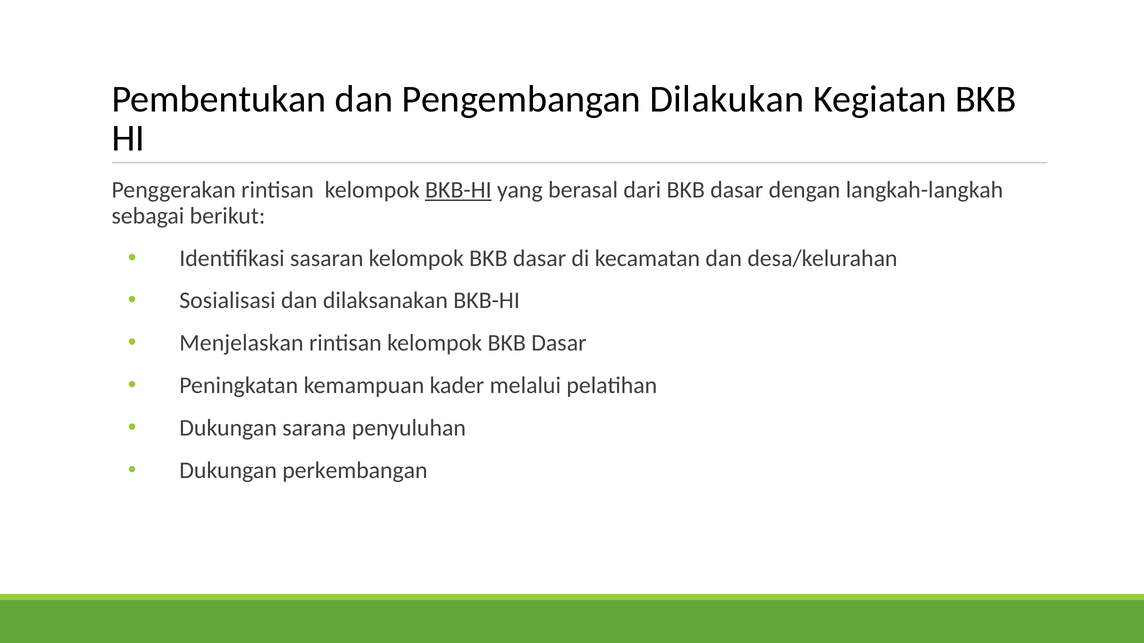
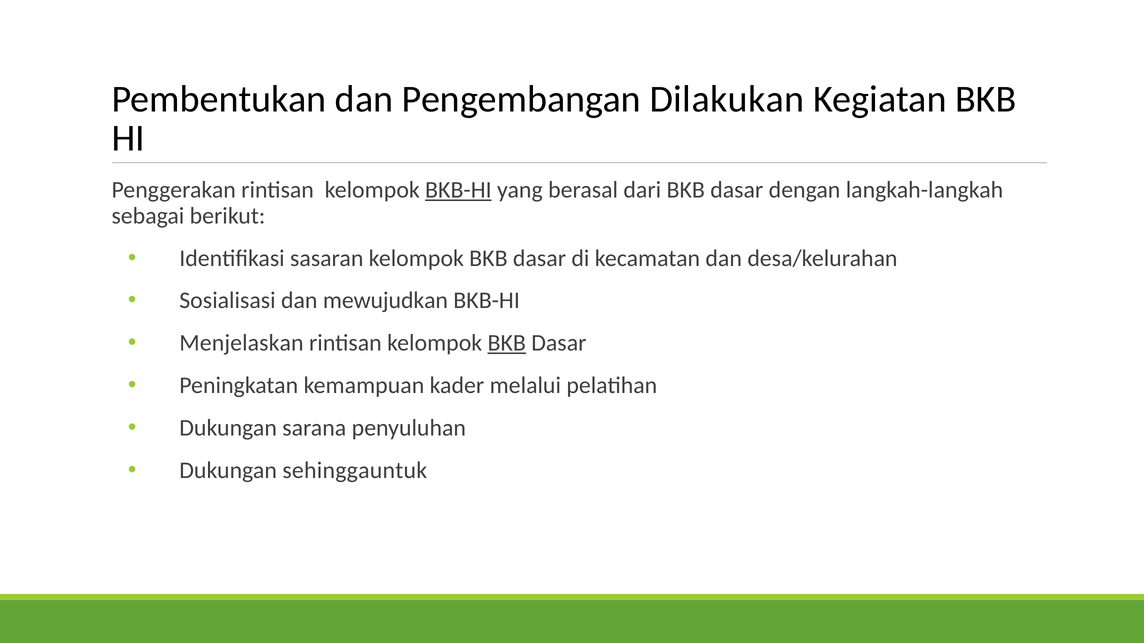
dilaksanakan: dilaksanakan -> mewujudkan
BKB at (507, 343) underline: none -> present
perkembangan: perkembangan -> sehinggauntuk
